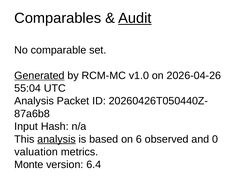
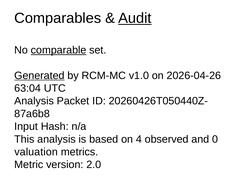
comparable underline: none -> present
55:04: 55:04 -> 63:04
analysis at (56, 139) underline: present -> none
6: 6 -> 4
Monte: Monte -> Metric
6.4: 6.4 -> 2.0
